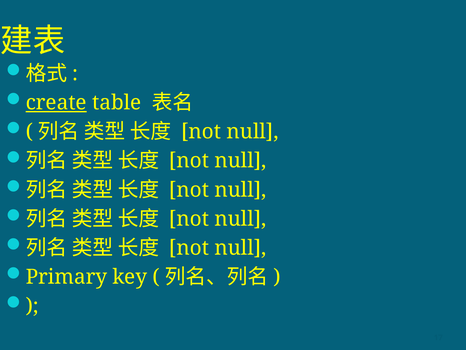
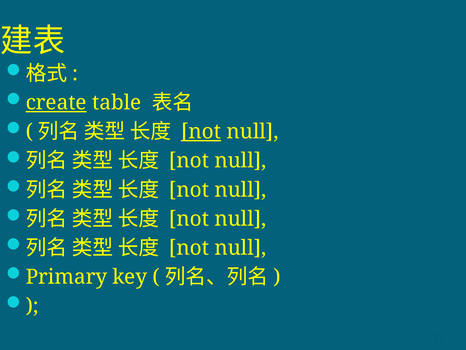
not at (201, 132) underline: none -> present
